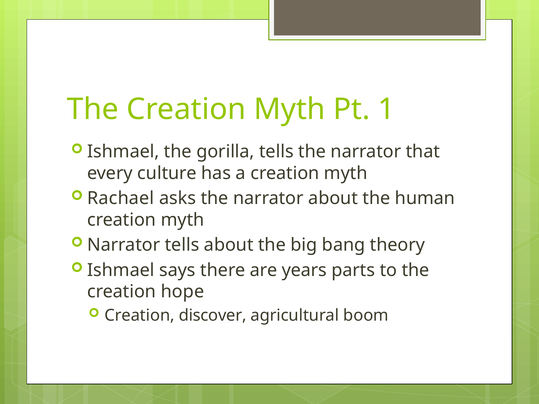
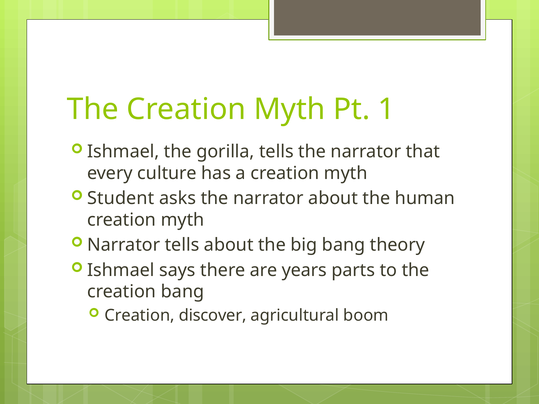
Rachael: Rachael -> Student
creation hope: hope -> bang
